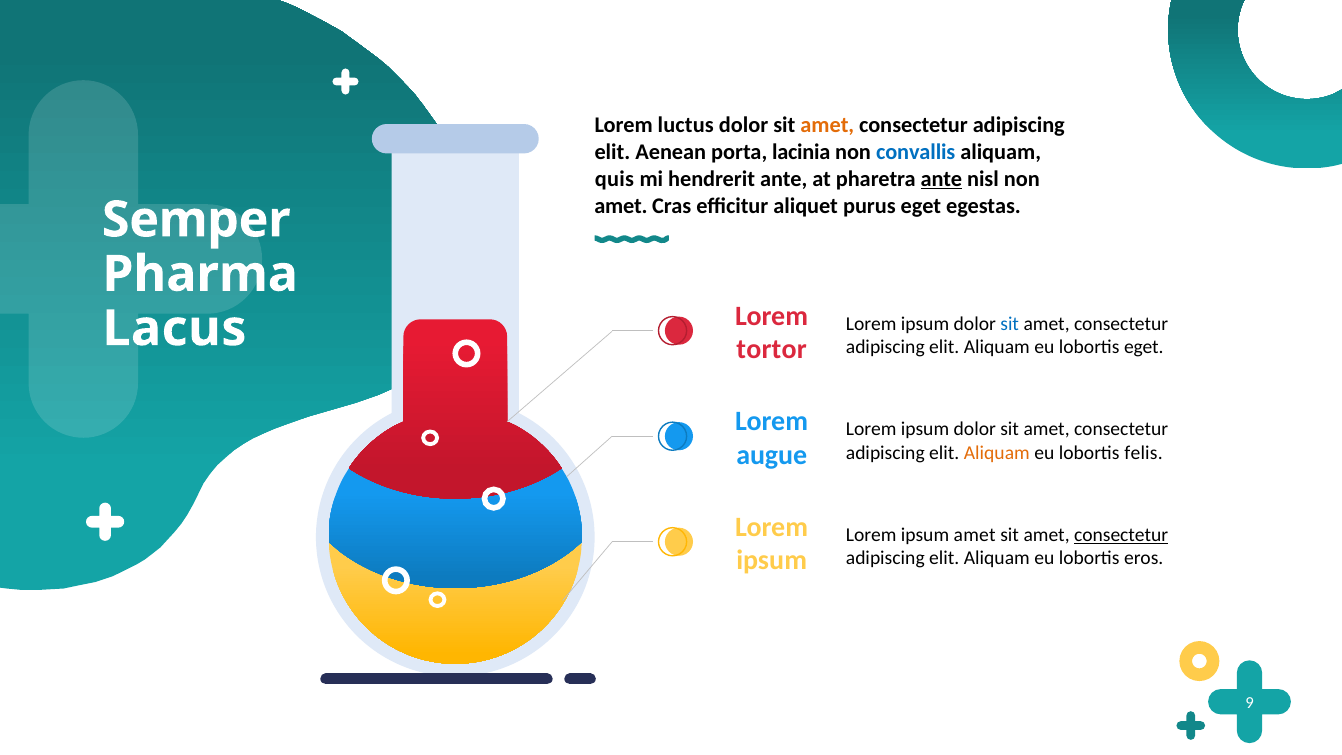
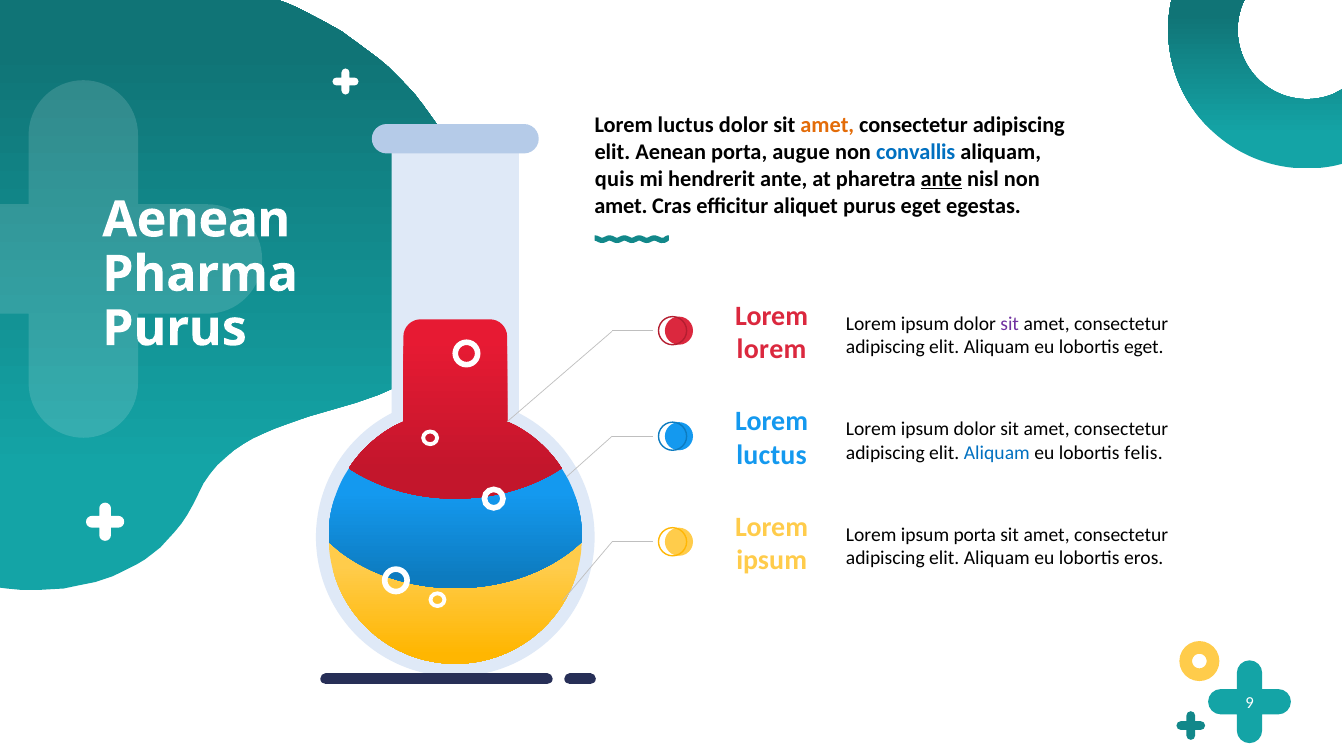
lacinia: lacinia -> augue
Semper at (196, 220): Semper -> Aenean
Lacus at (174, 329): Lacus -> Purus
sit at (1010, 324) colour: blue -> purple
tortor at (772, 349): tortor -> lorem
augue at (772, 455): augue -> luctus
Aliquam at (997, 453) colour: orange -> blue
ipsum amet: amet -> porta
consectetur at (1121, 535) underline: present -> none
